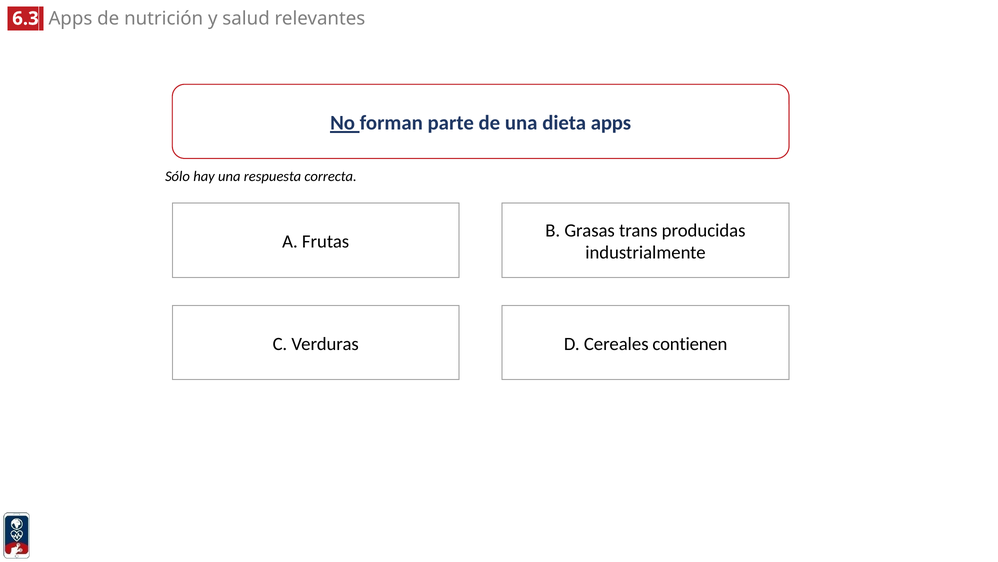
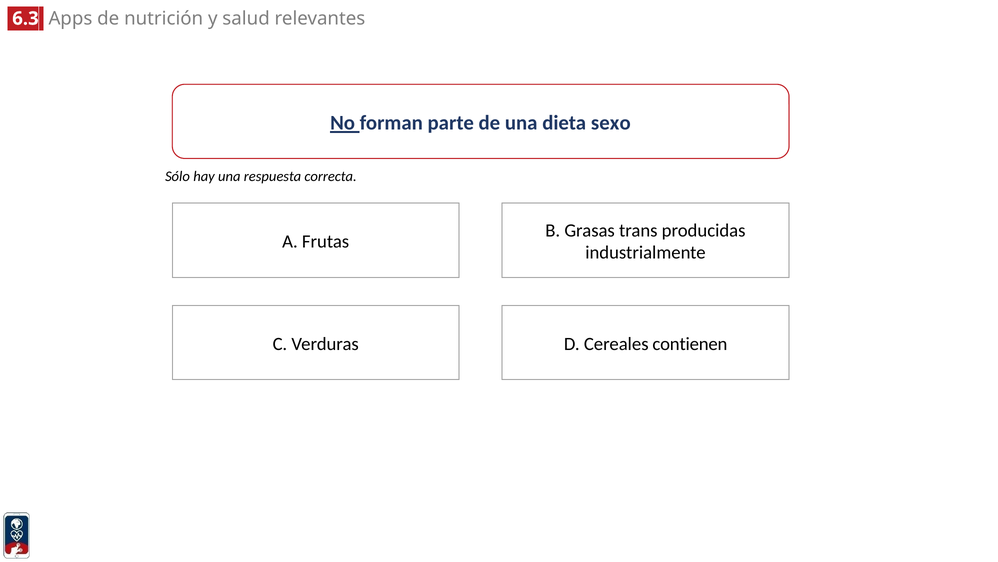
dieta apps: apps -> sexo
